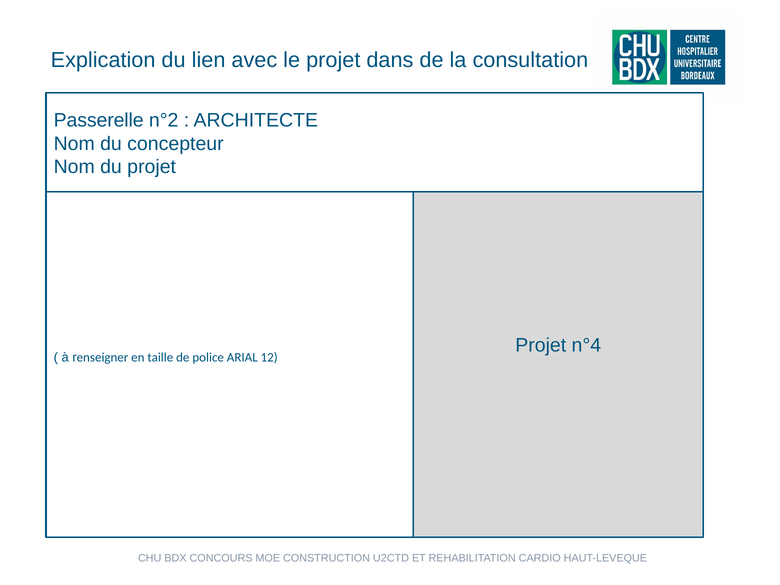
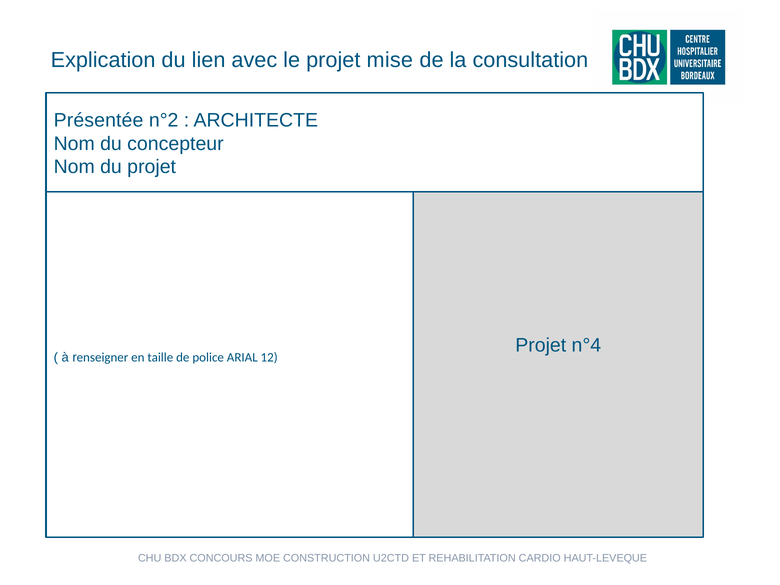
dans: dans -> mise
Passerelle: Passerelle -> Présentée
